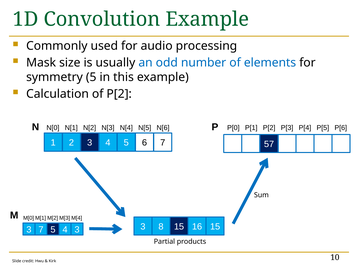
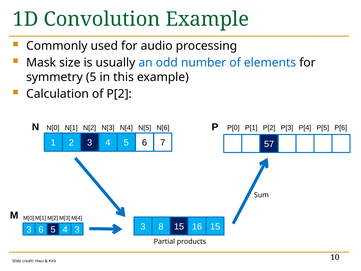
3 7: 7 -> 6
